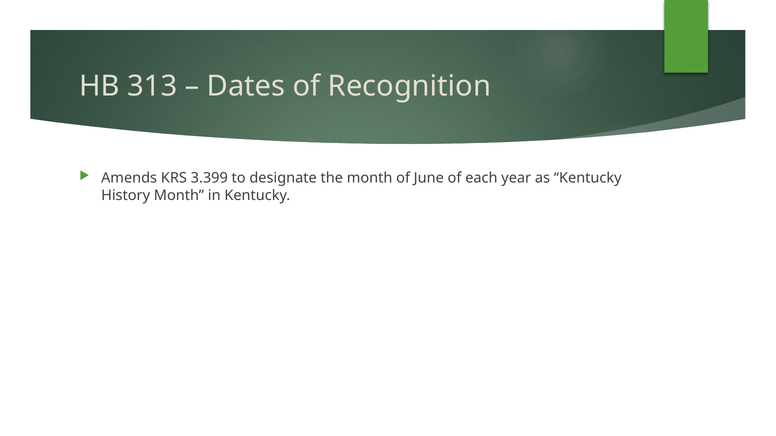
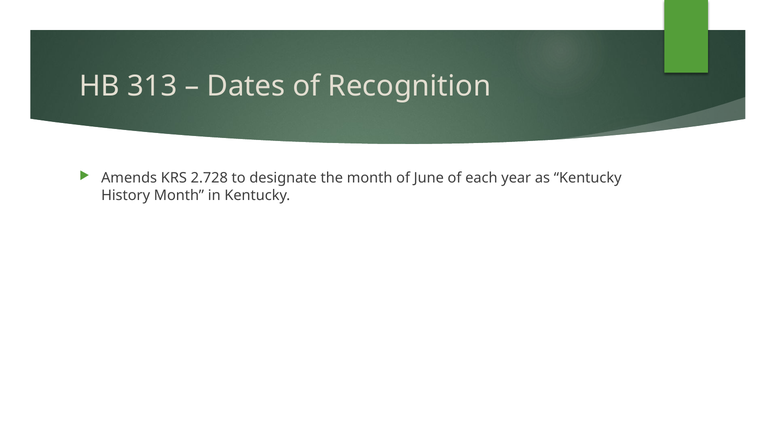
3.399: 3.399 -> 2.728
